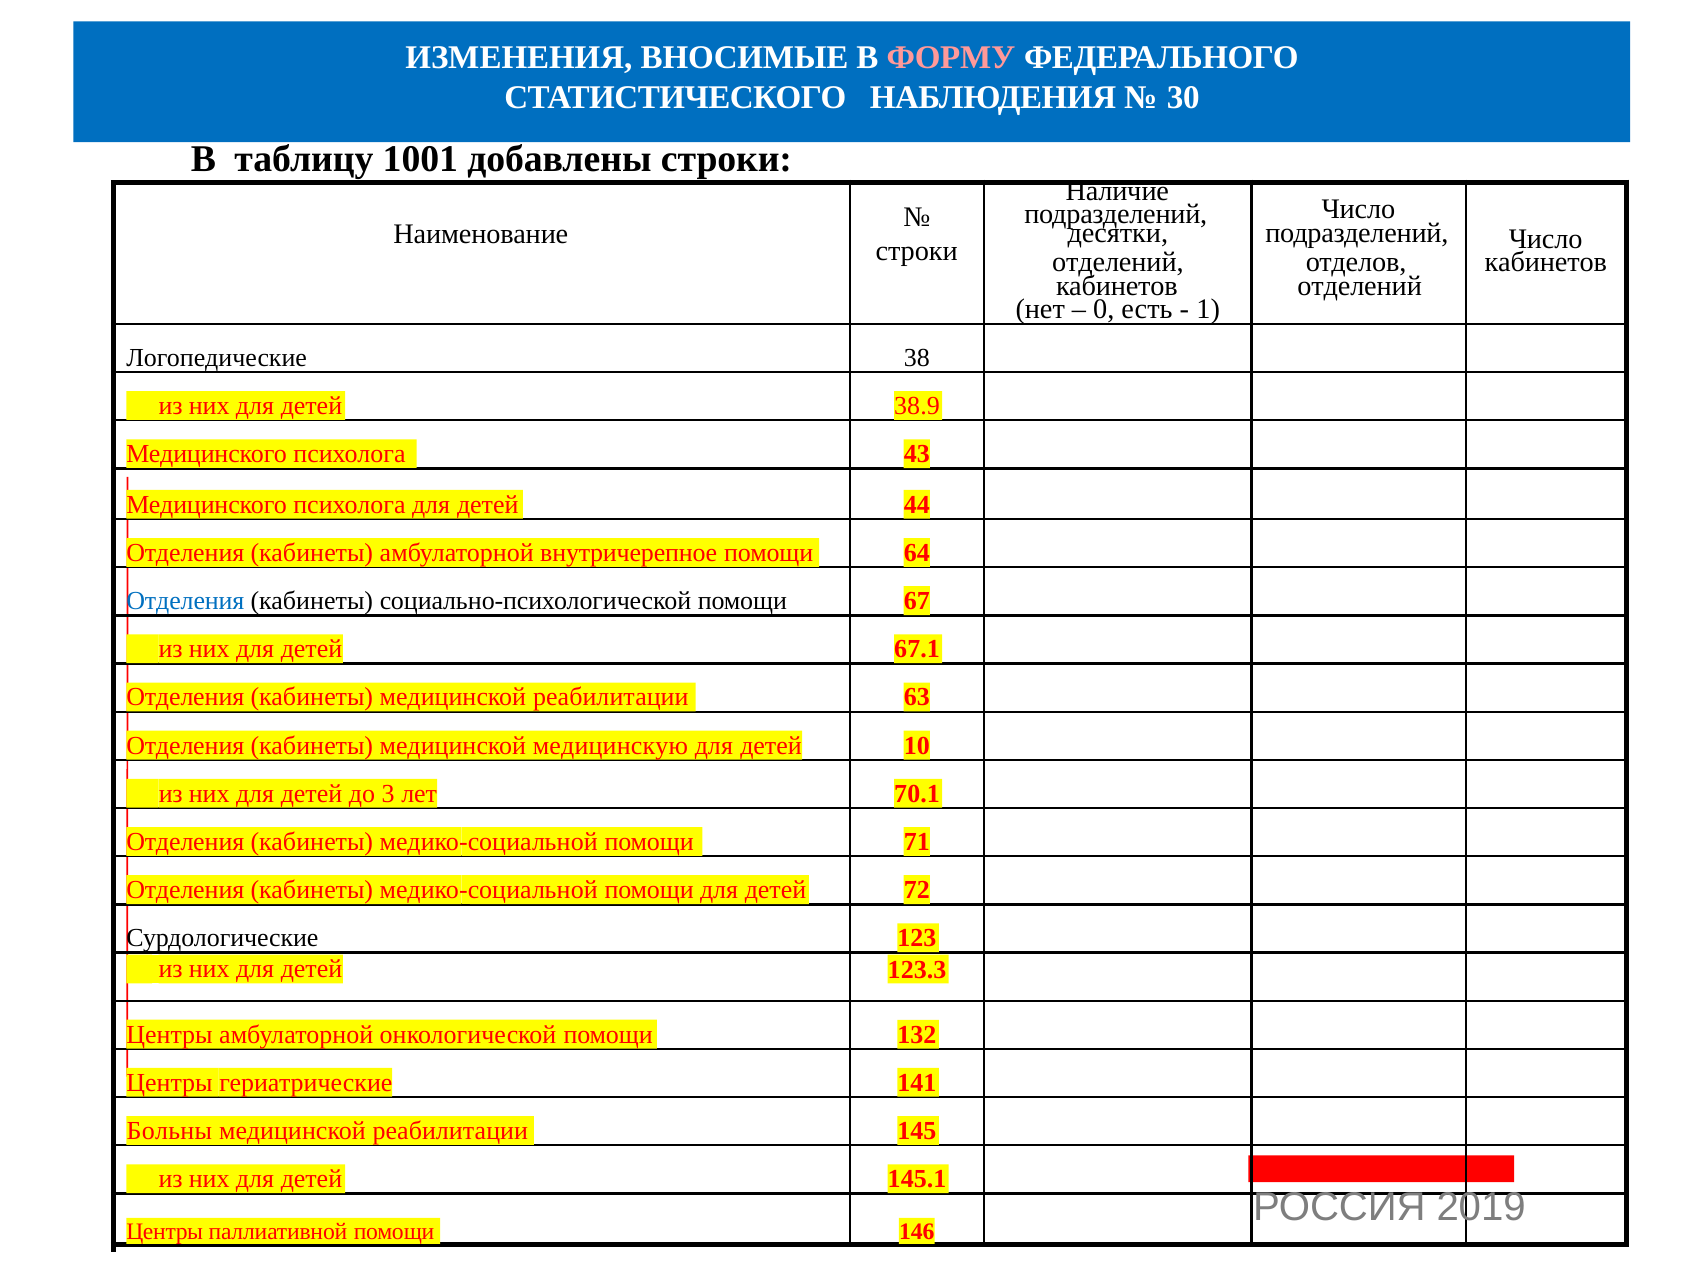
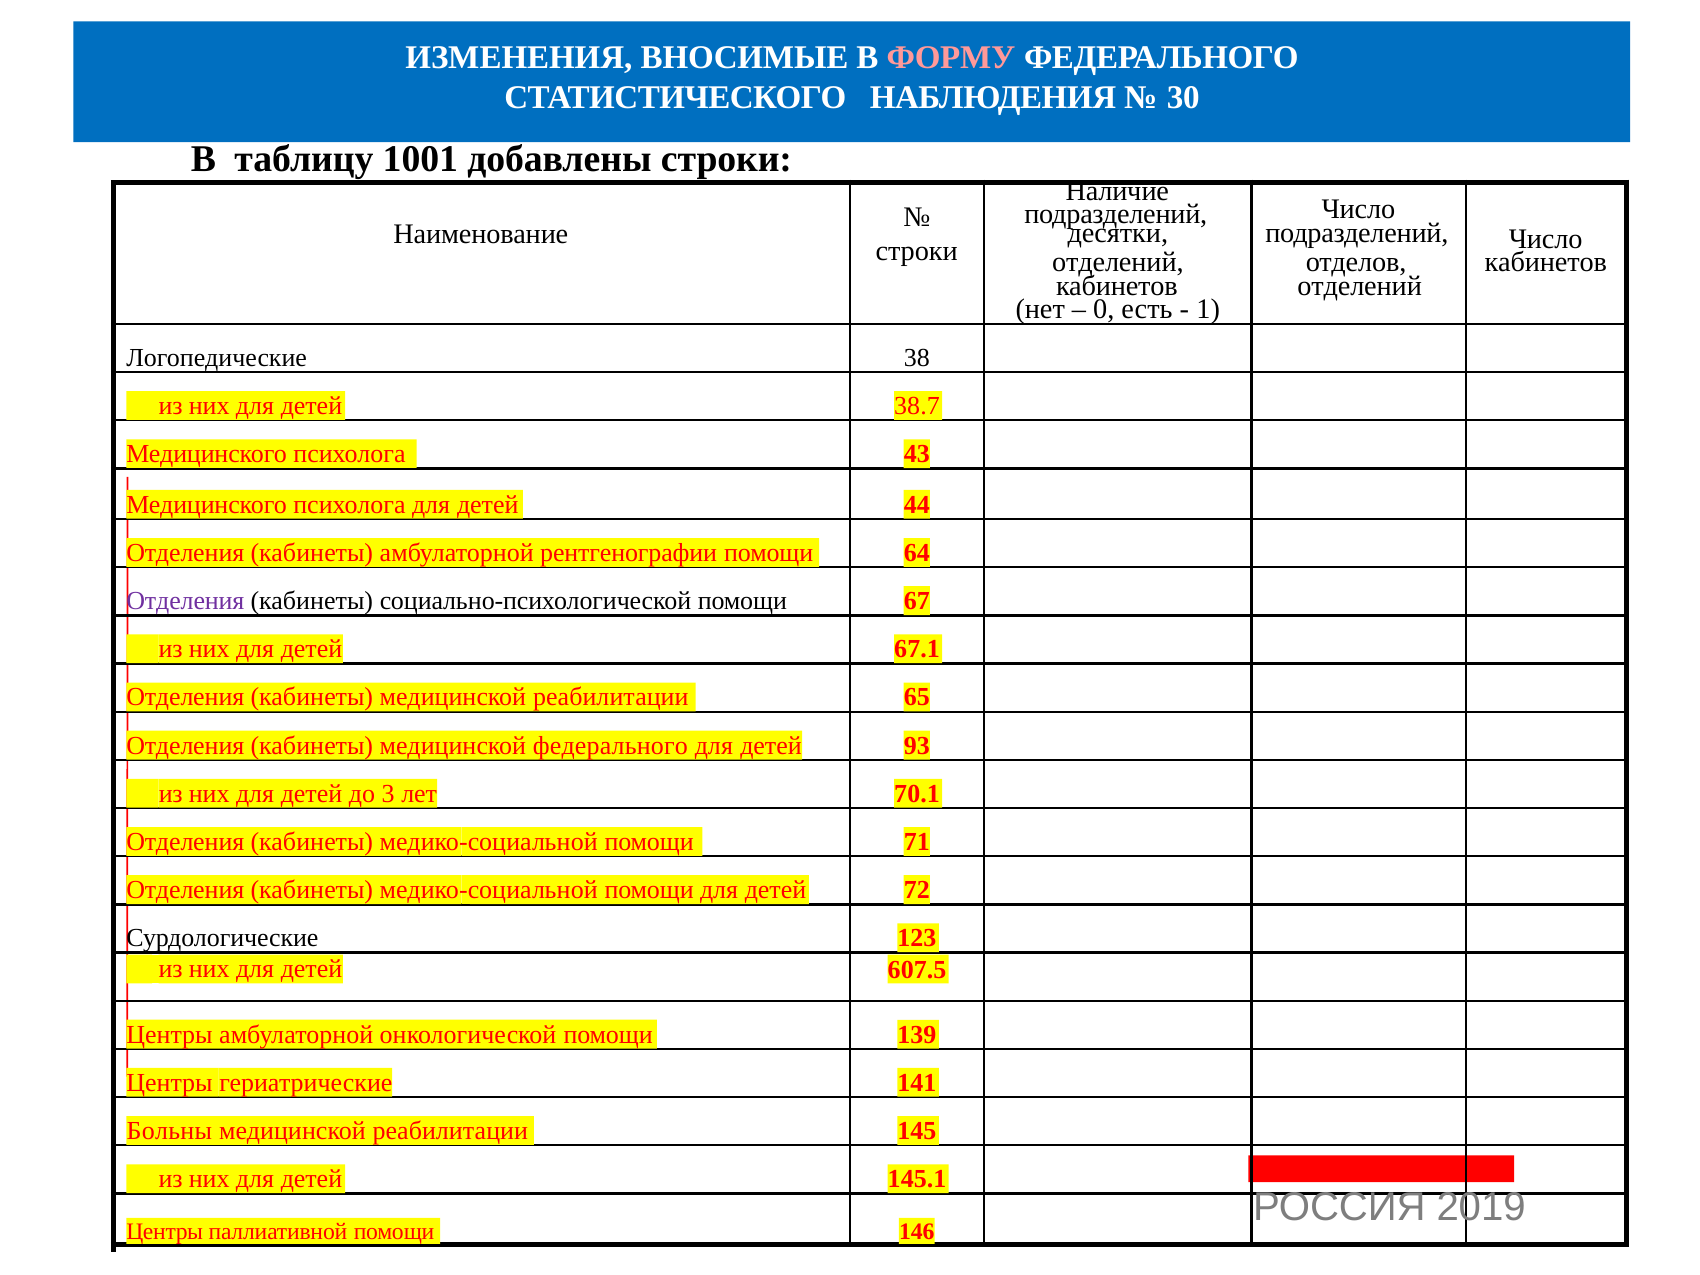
38.9: 38.9 -> 38.7
внутричерепное: внутричерепное -> рентгенографии
Отделения at (185, 601) colour: blue -> purple
63: 63 -> 65
медицинской медицинскую: медицинскую -> федерального
10: 10 -> 93
123.3: 123.3 -> 607.5
132: 132 -> 139
